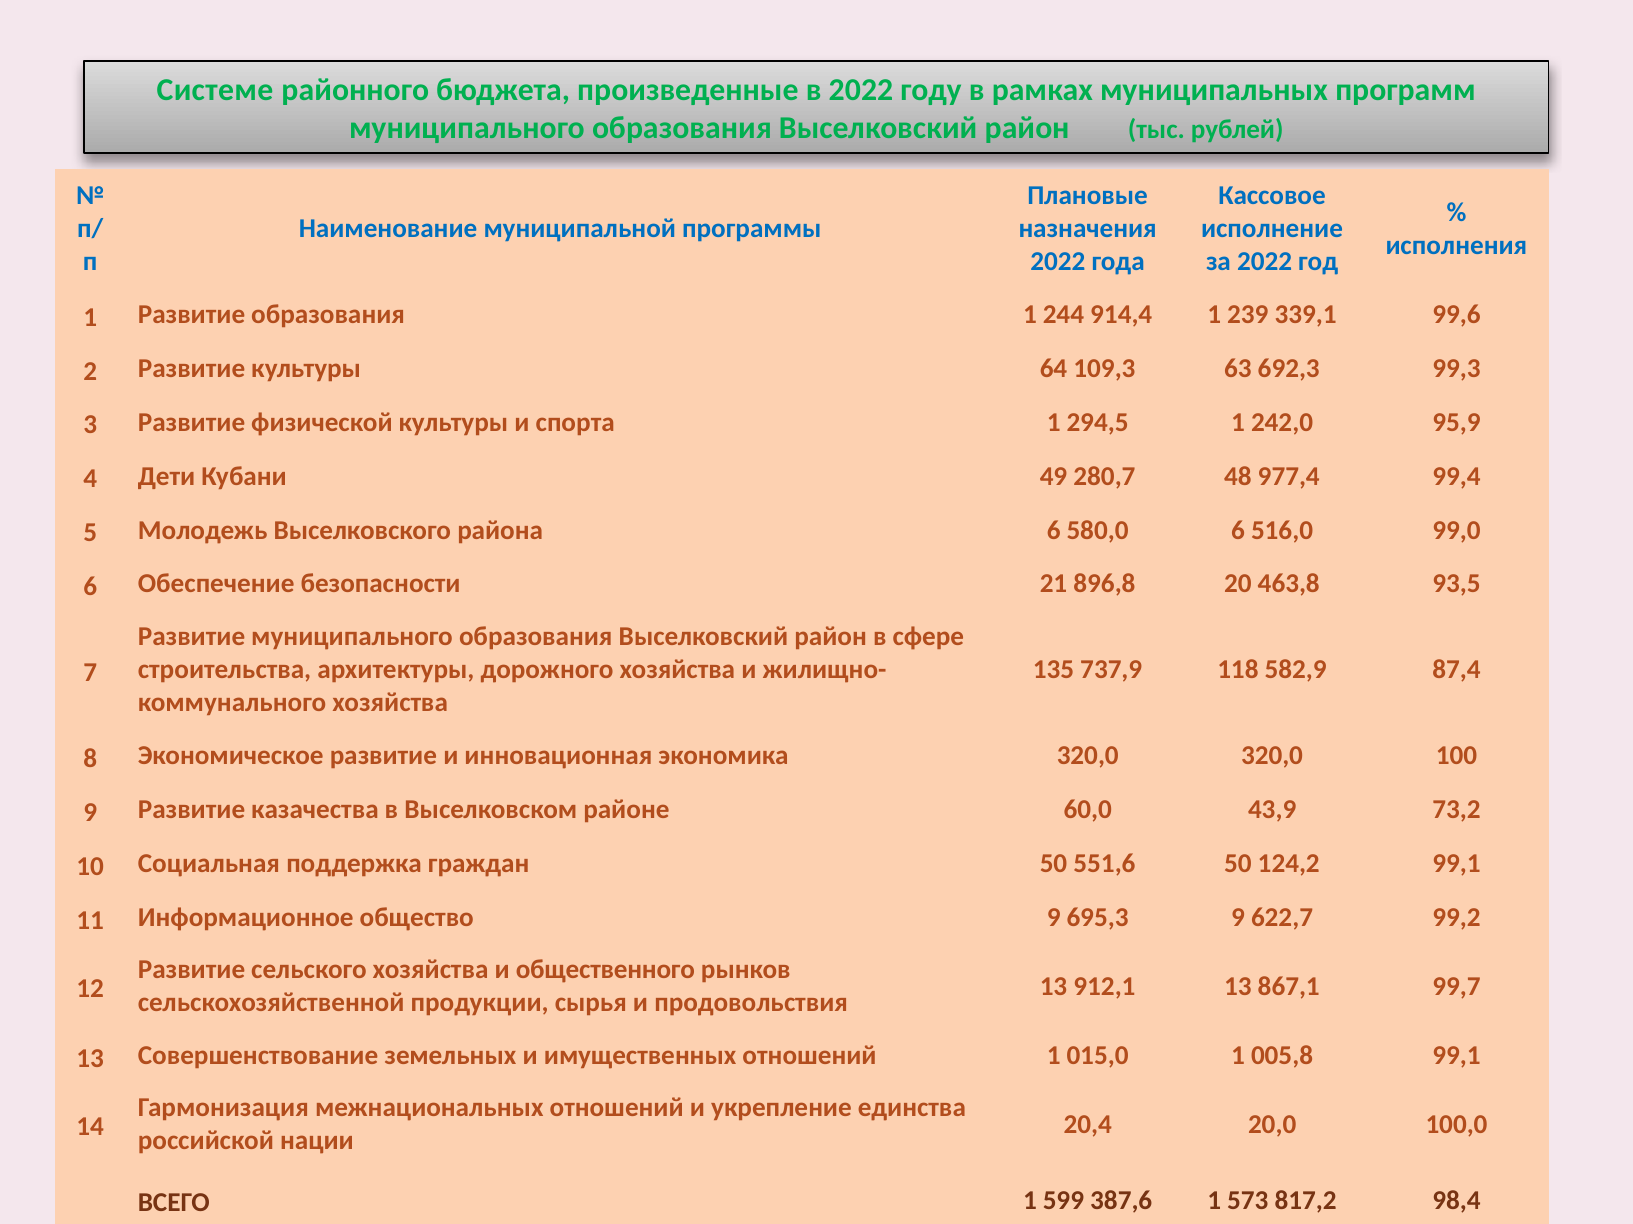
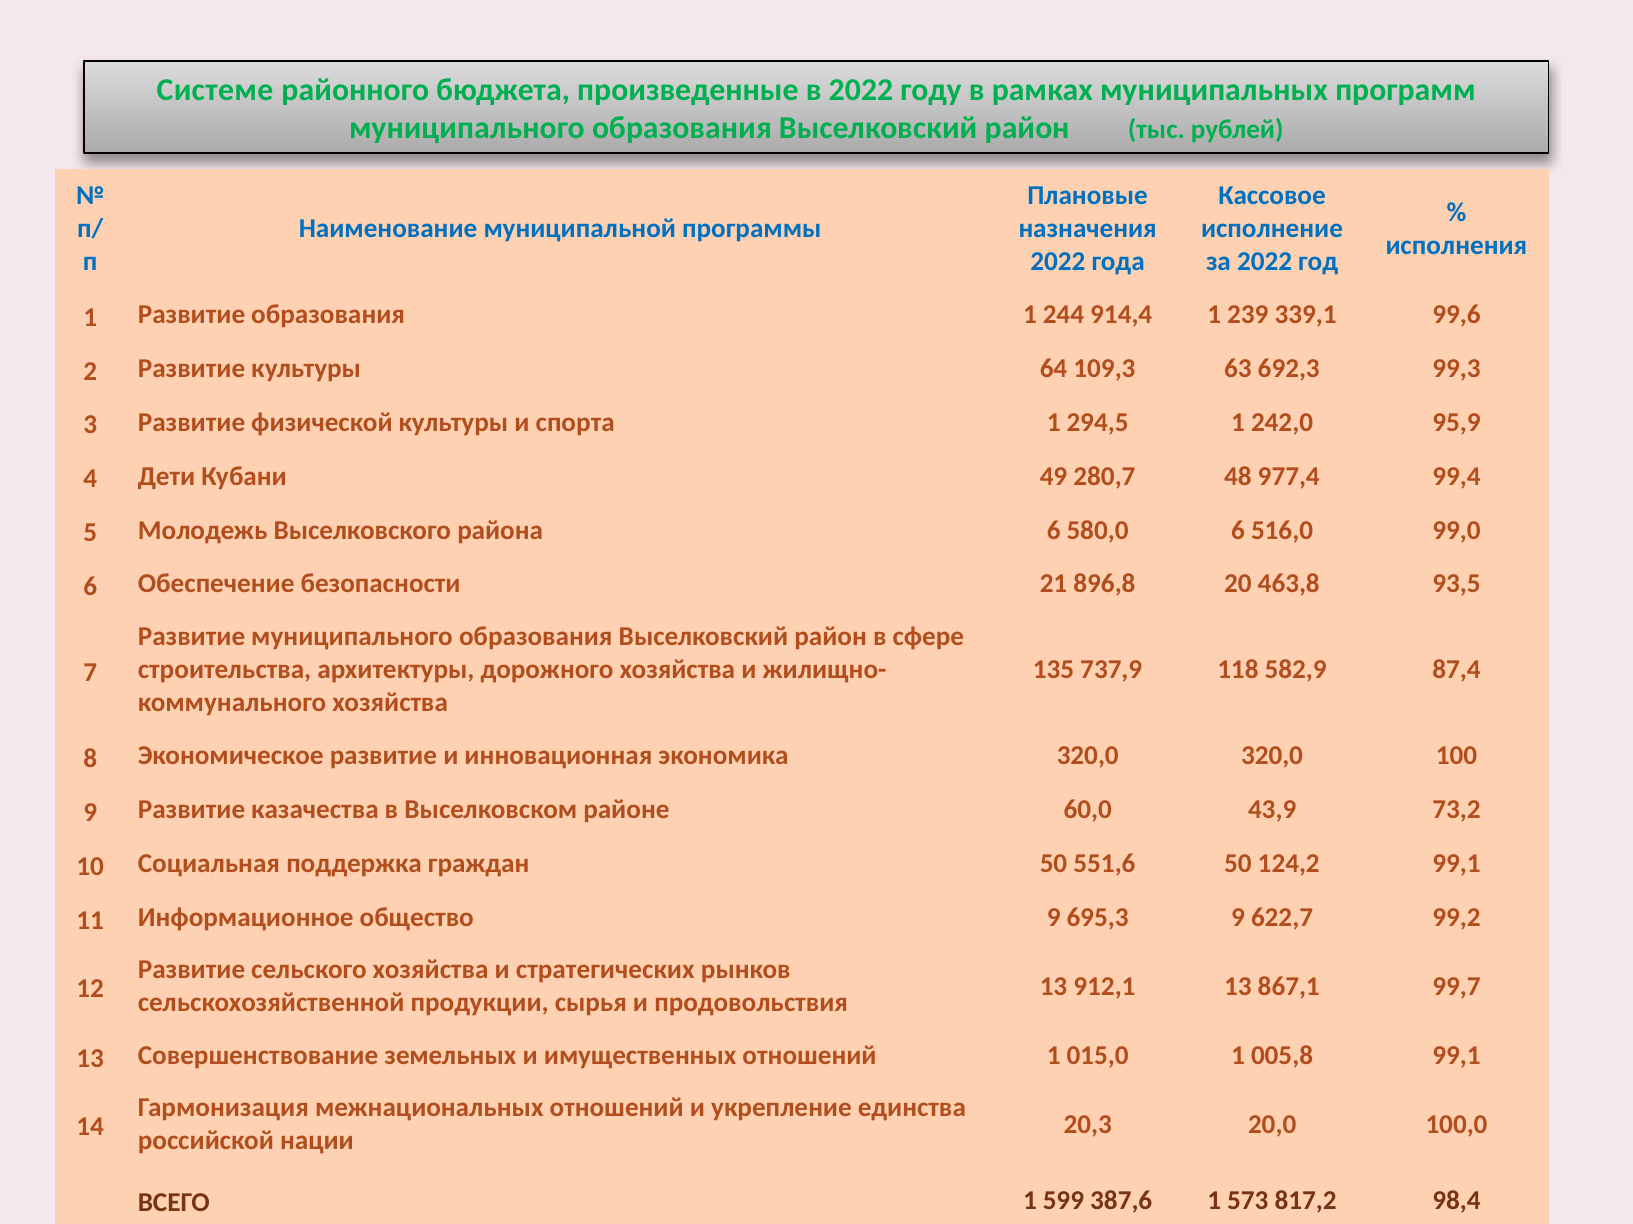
общественного: общественного -> стратегических
20,4: 20,4 -> 20,3
